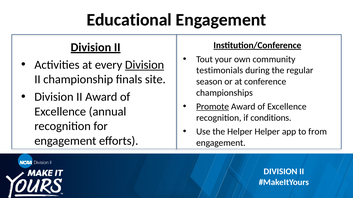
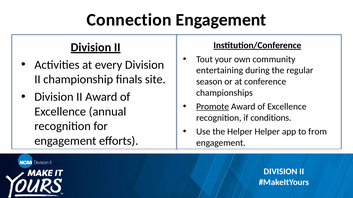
Educational: Educational -> Connection
Division at (145, 65) underline: present -> none
testimonials: testimonials -> entertaining
